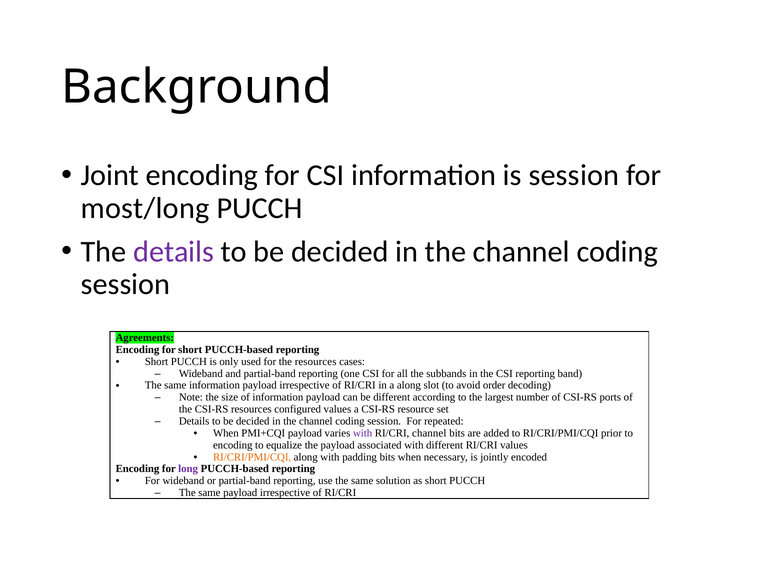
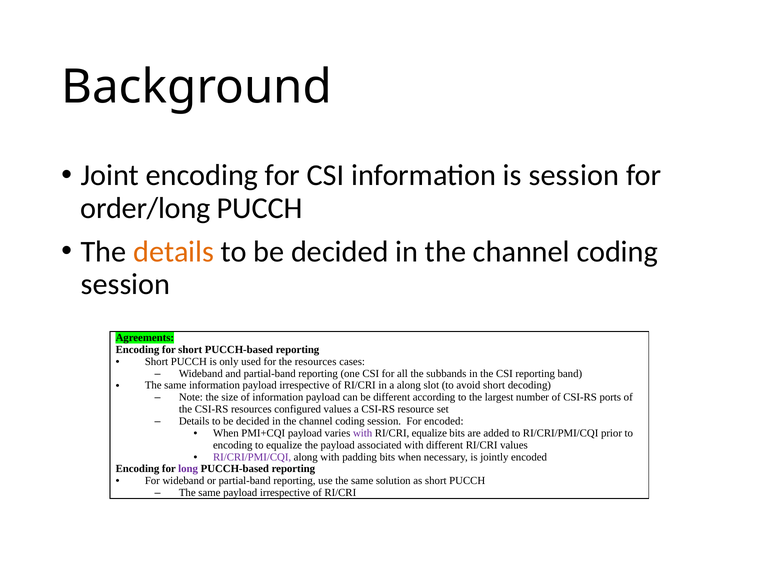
most/long: most/long -> order/long
details at (174, 252) colour: purple -> orange
avoid order: order -> short
For repeated: repeated -> encoded
RI/CRI channel: channel -> equalize
RI/CRI/PMI/CQI at (252, 457) colour: orange -> purple
